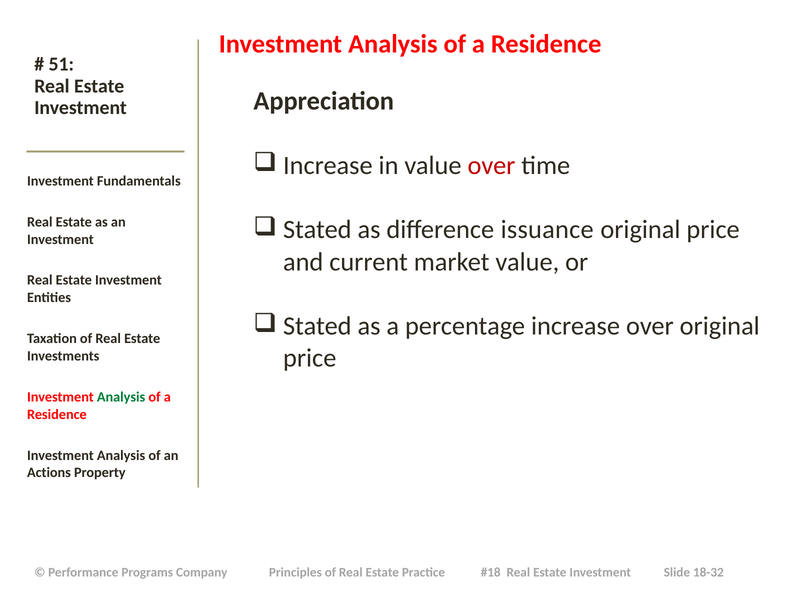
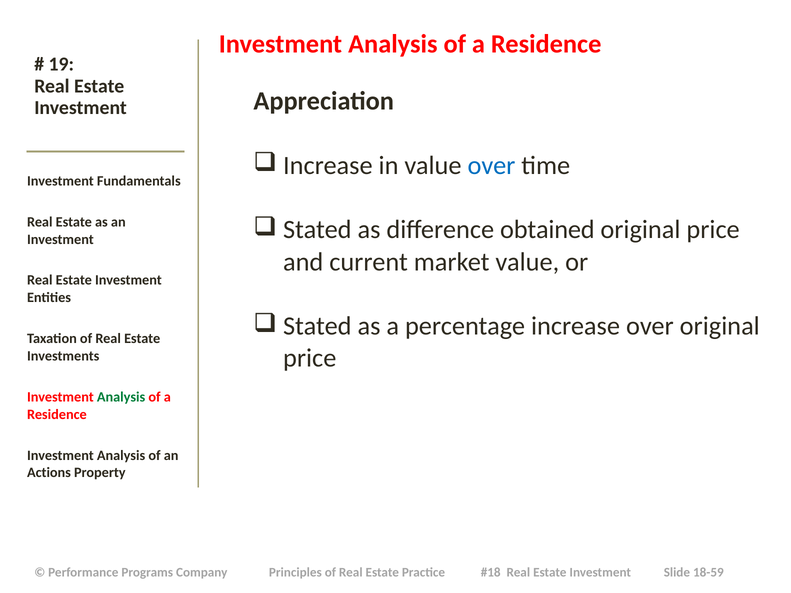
51: 51 -> 19
over at (491, 165) colour: red -> blue
issuance: issuance -> obtained
18-32: 18-32 -> 18-59
